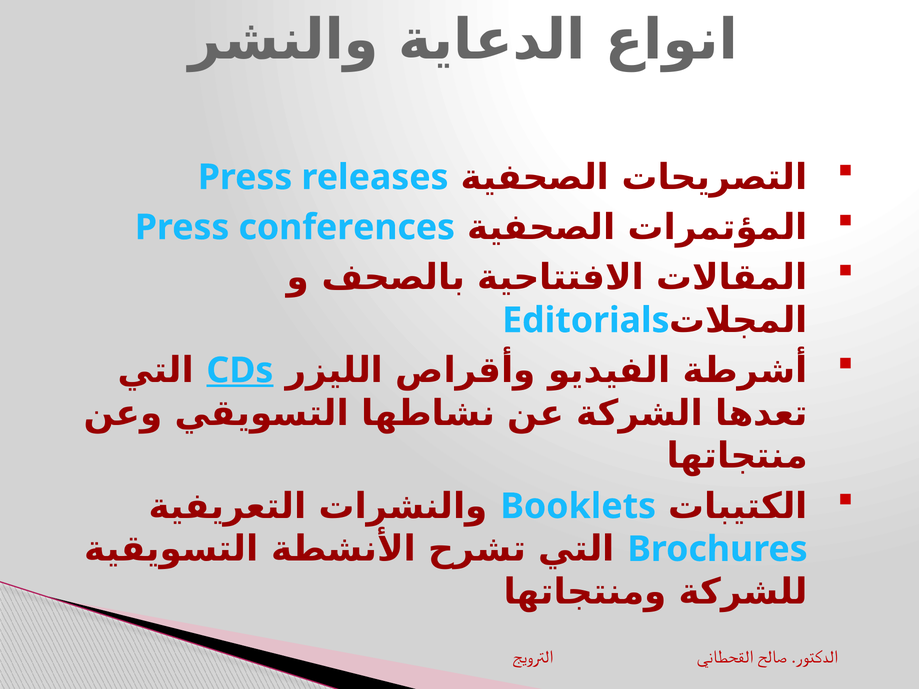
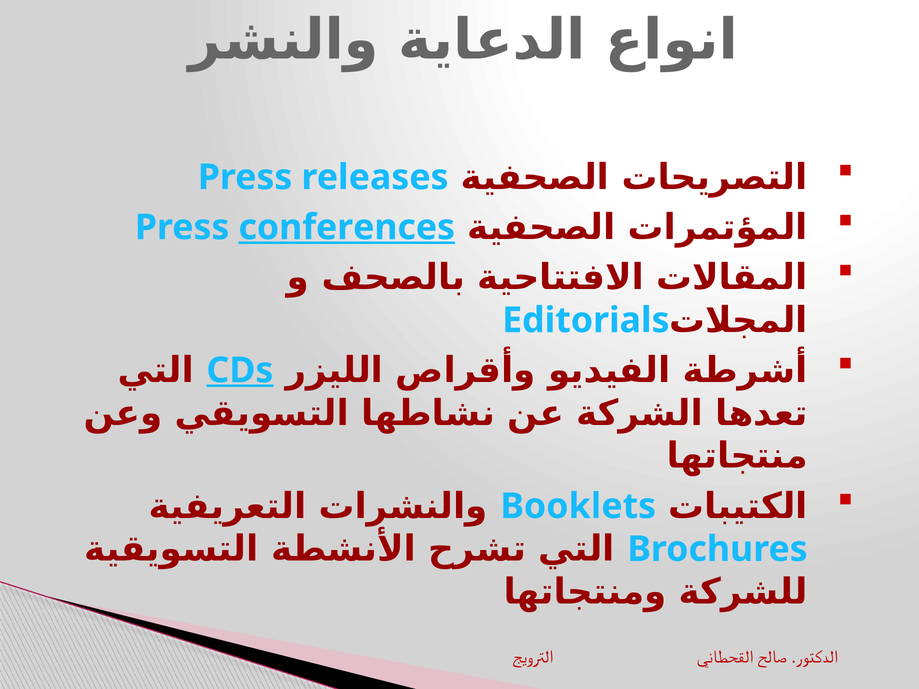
conferences underline: none -> present
